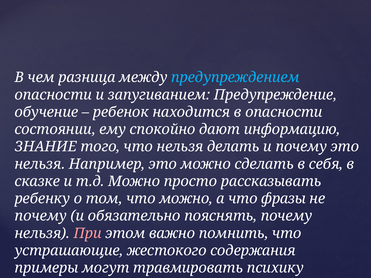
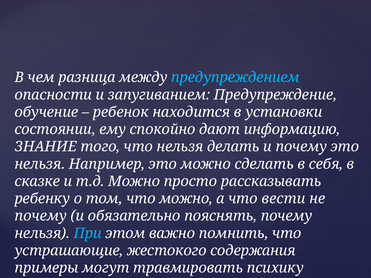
в опасности: опасности -> установки
фразы: фразы -> вести
При colour: pink -> light blue
